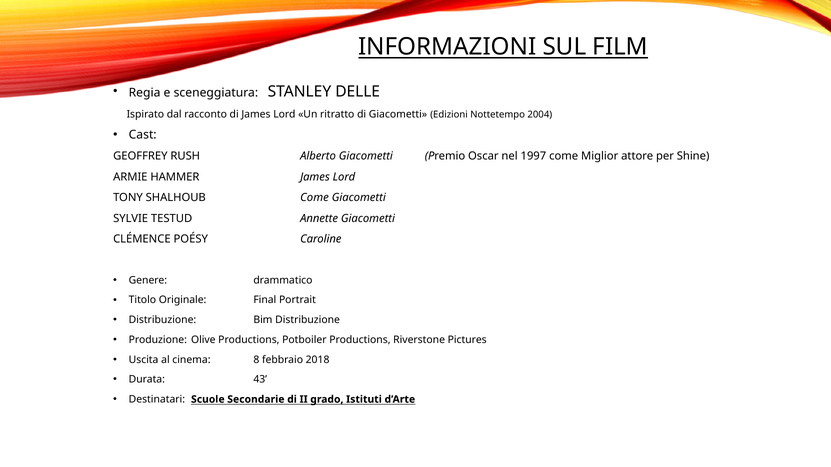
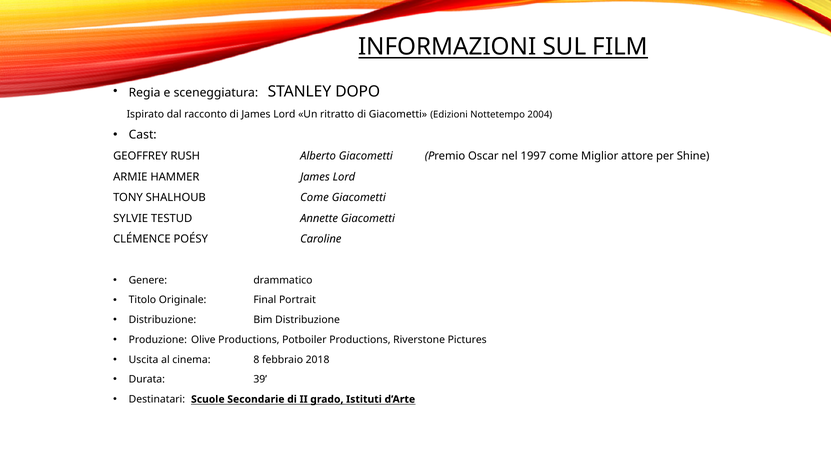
DELLE: DELLE -> DOPO
43: 43 -> 39
